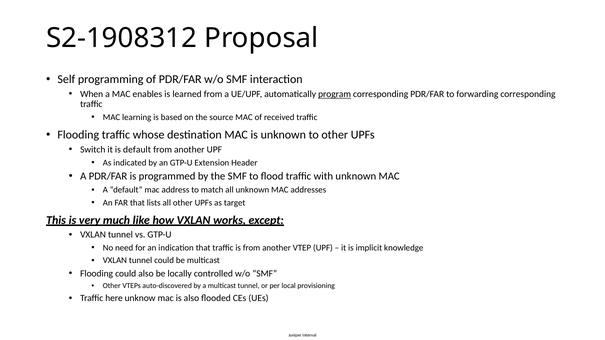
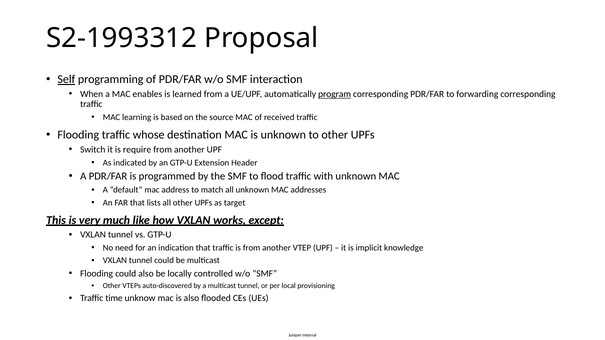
S2-1908312: S2-1908312 -> S2-1993312
Self underline: none -> present
is default: default -> require
here: here -> time
